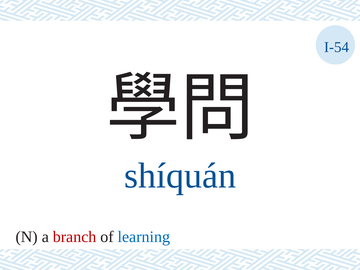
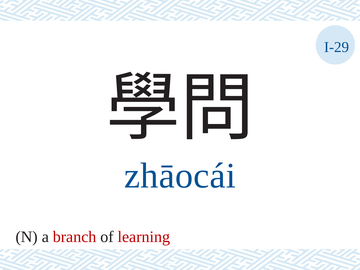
I-54: I-54 -> I-29
shíquán: shíquán -> zhāocái
learning colour: blue -> red
